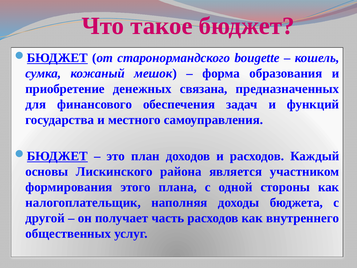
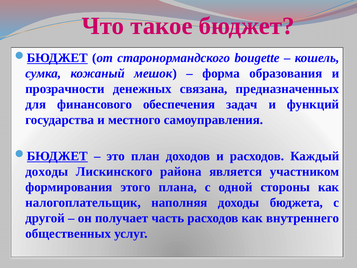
приобретение: приобретение -> прозрачности
основы at (47, 171): основы -> доходы
